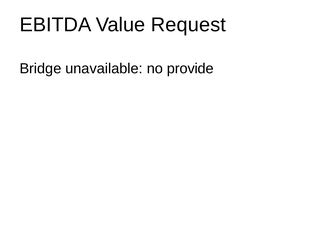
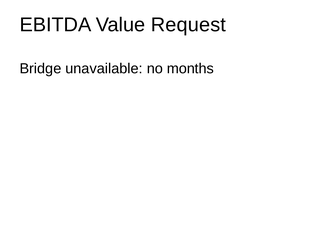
provide: provide -> months
